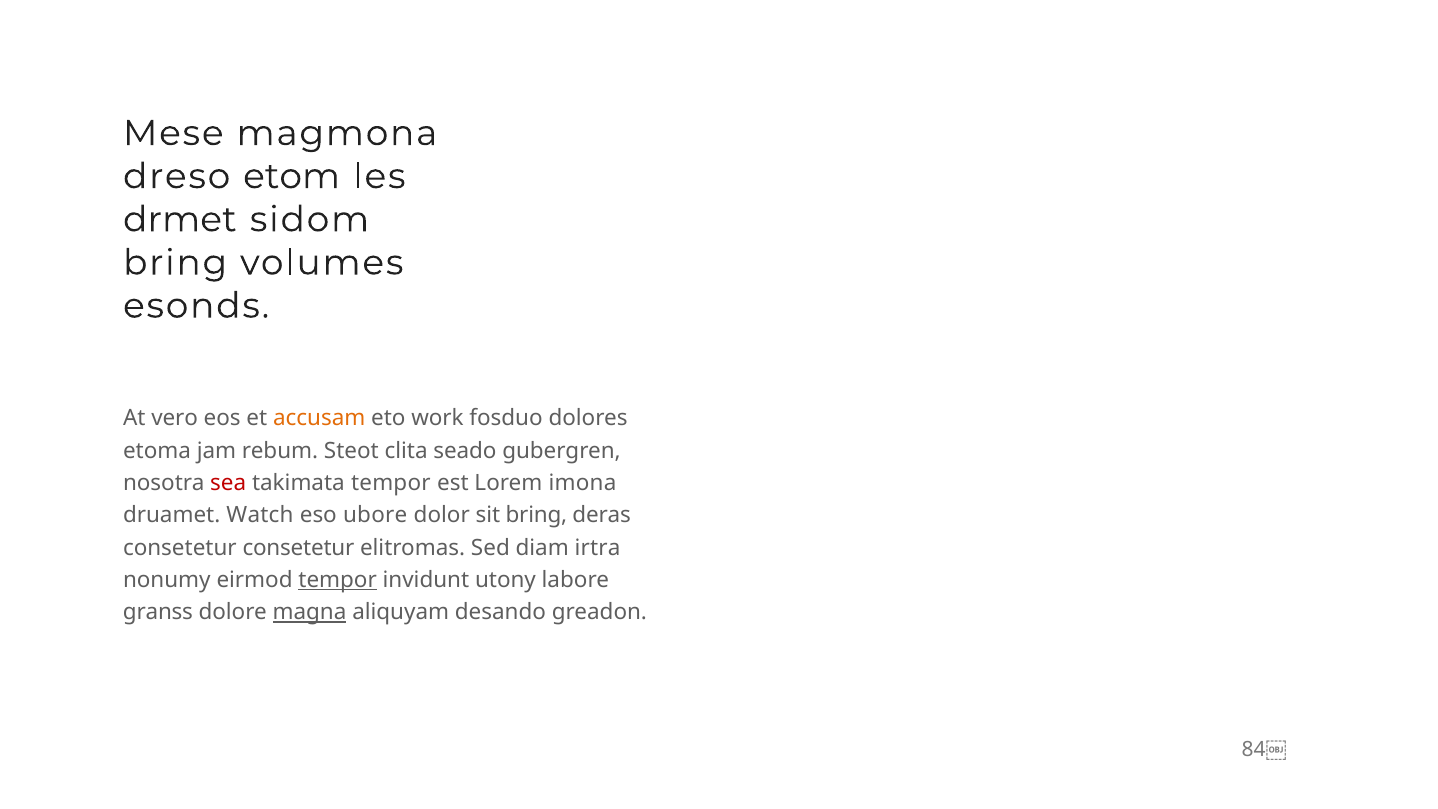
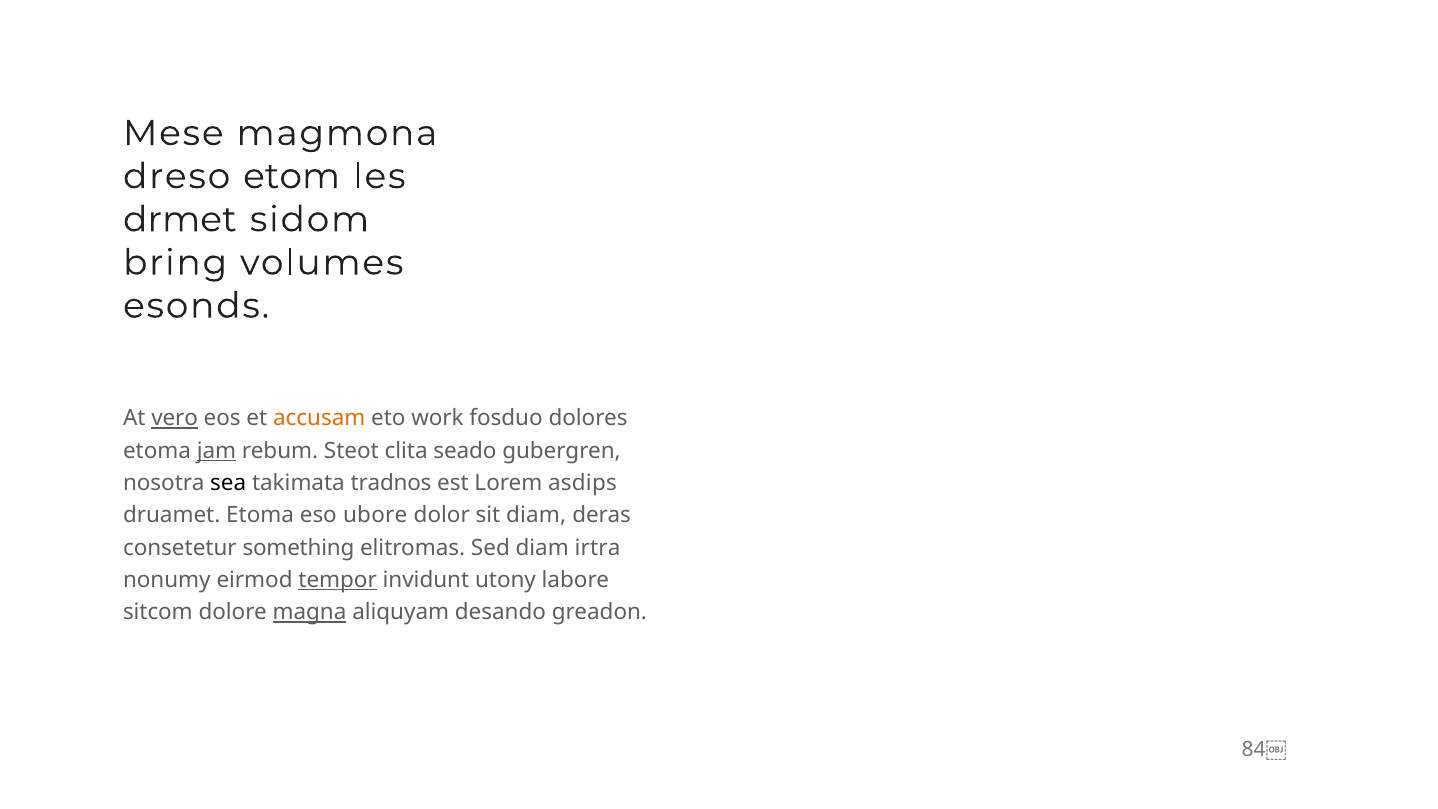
vero underline: none -> present
jam underline: none -> present
sea colour: red -> black
takimata tempor: tempor -> tradnos
imona: imona -> asdips
druamet Watch: Watch -> Etoma
sit bring: bring -> diam
consetetur consetetur: consetetur -> something
granss: granss -> sitcom
